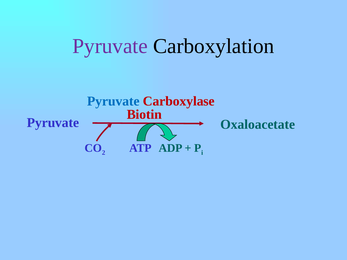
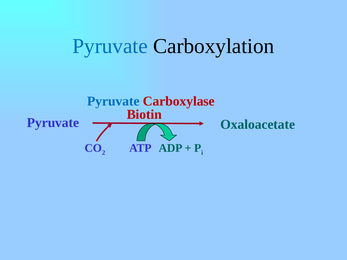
Pyruvate at (110, 46) colour: purple -> blue
